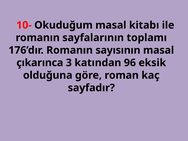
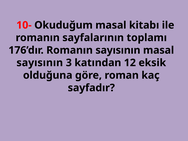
çıkarınca at (40, 63): çıkarınca -> sayısının
96: 96 -> 12
